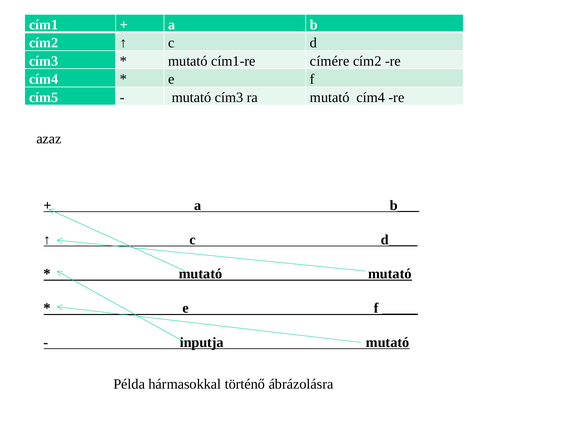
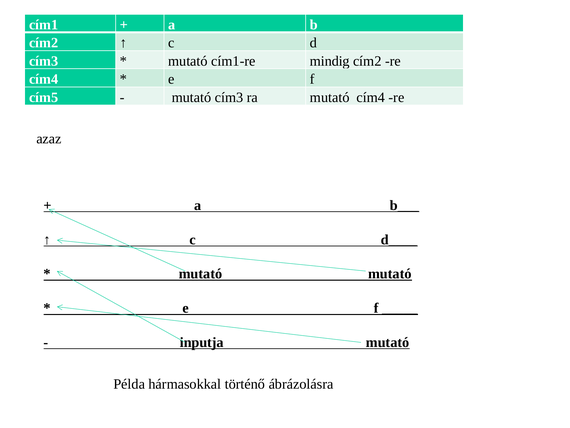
címére: címére -> mindig
